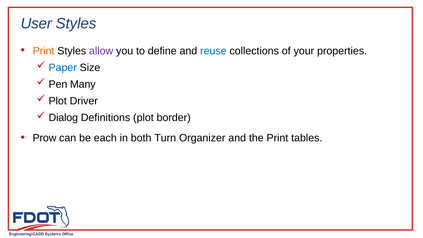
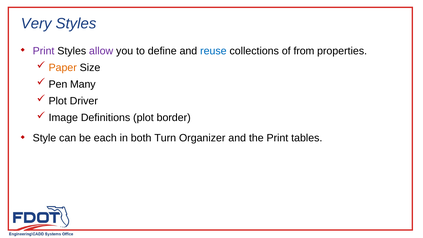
User: User -> Very
Print at (44, 51) colour: orange -> purple
your: your -> from
Paper colour: blue -> orange
Dialog: Dialog -> Image
Prow: Prow -> Style
